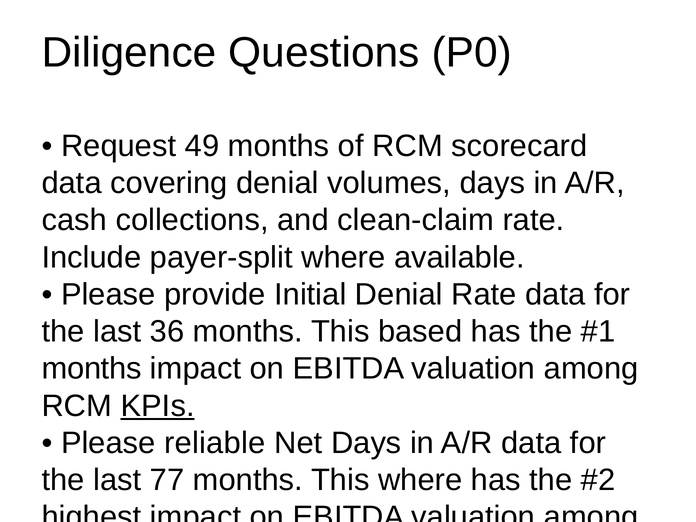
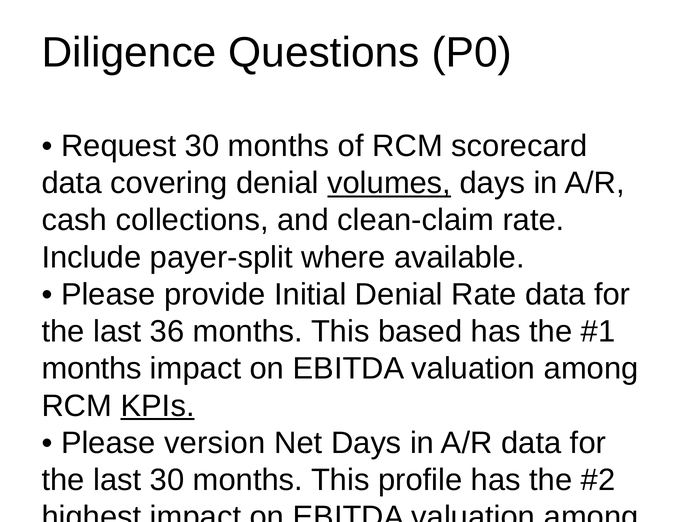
Request 49: 49 -> 30
volumes underline: none -> present
reliable: reliable -> version
last 77: 77 -> 30
This where: where -> profile
